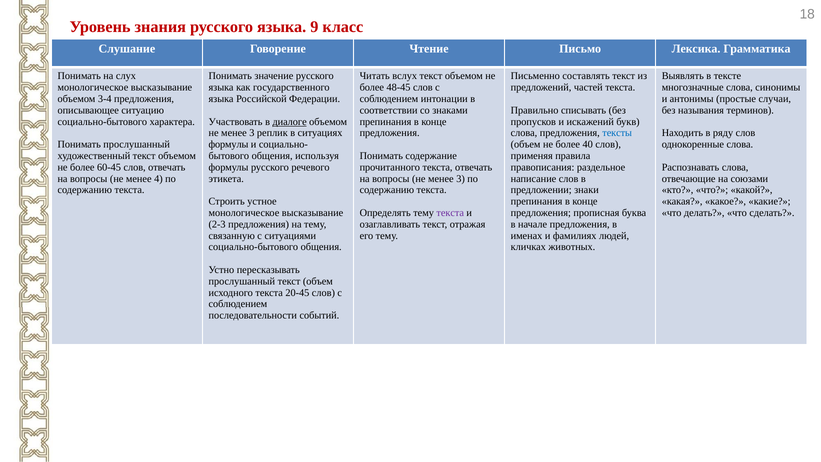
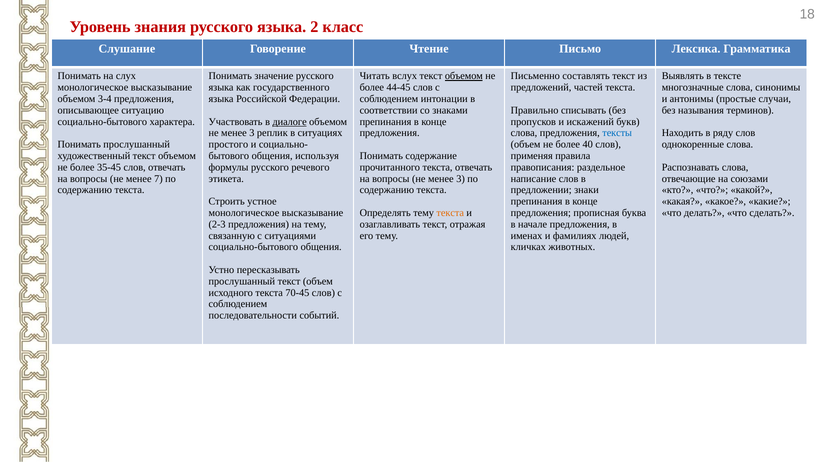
9: 9 -> 2
объемом at (464, 76) underline: none -> present
48-45: 48-45 -> 44-45
формулы at (228, 144): формулы -> простого
60-45: 60-45 -> 35-45
4: 4 -> 7
текста at (450, 213) colour: purple -> orange
20-45: 20-45 -> 70-45
